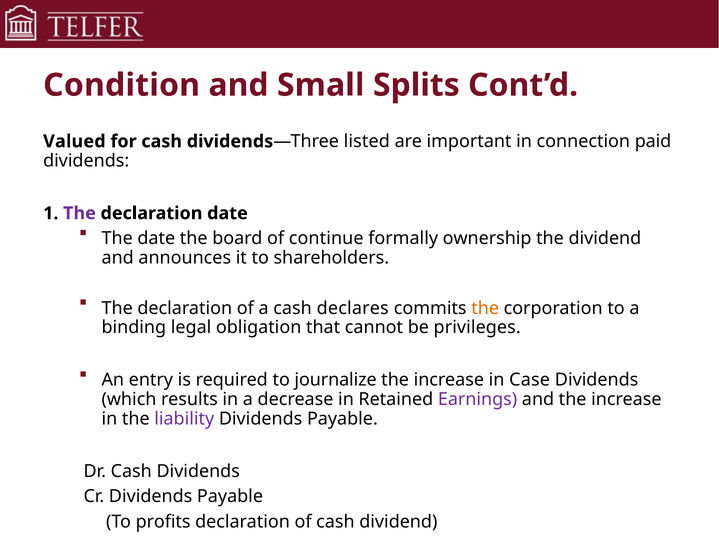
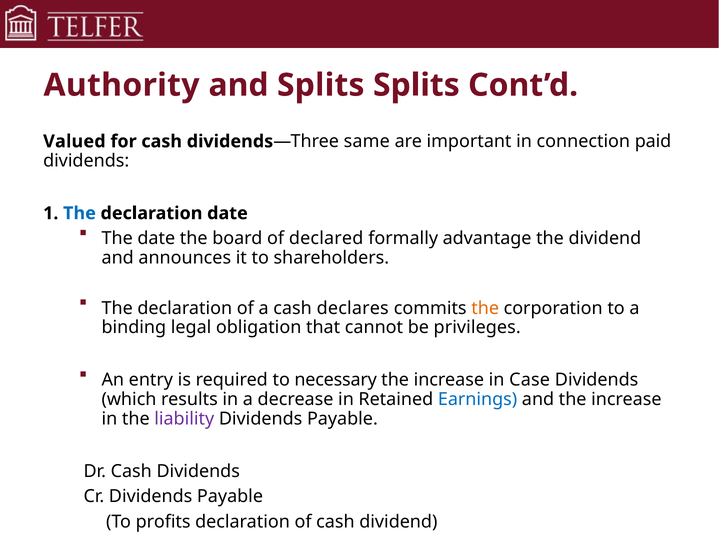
Condition: Condition -> Authority
and Small: Small -> Splits
listed: listed -> same
The at (79, 213) colour: purple -> blue
continue: continue -> declared
ownership: ownership -> advantage
journalize: journalize -> necessary
Earnings colour: purple -> blue
